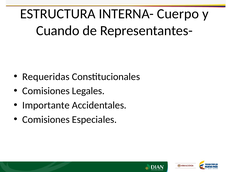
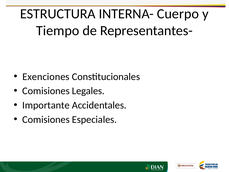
Cuando: Cuando -> Tiempo
Requeridas: Requeridas -> Exenciones
